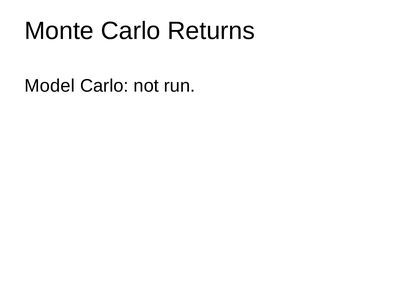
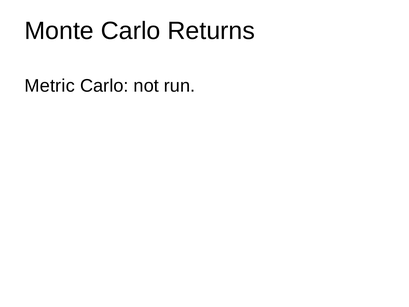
Model: Model -> Metric
